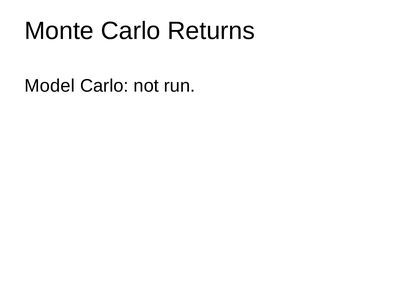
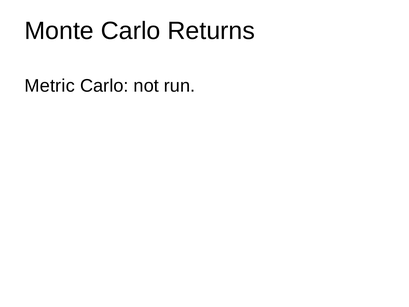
Model: Model -> Metric
